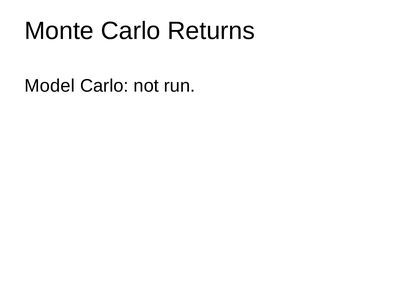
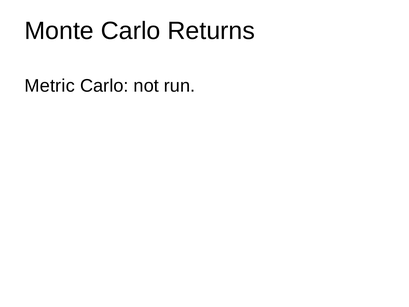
Model: Model -> Metric
